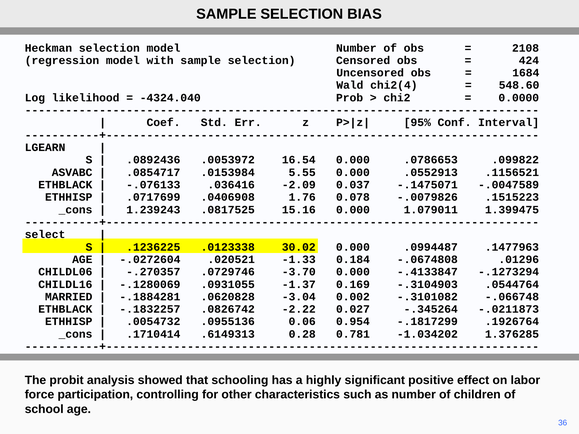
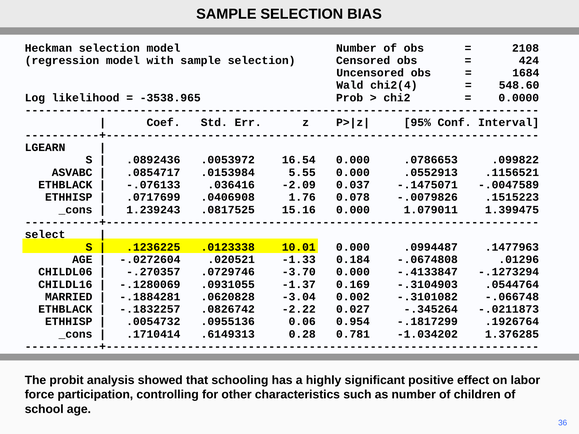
-4324.040: -4324.040 -> -3538.965
30.02: 30.02 -> 10.01
